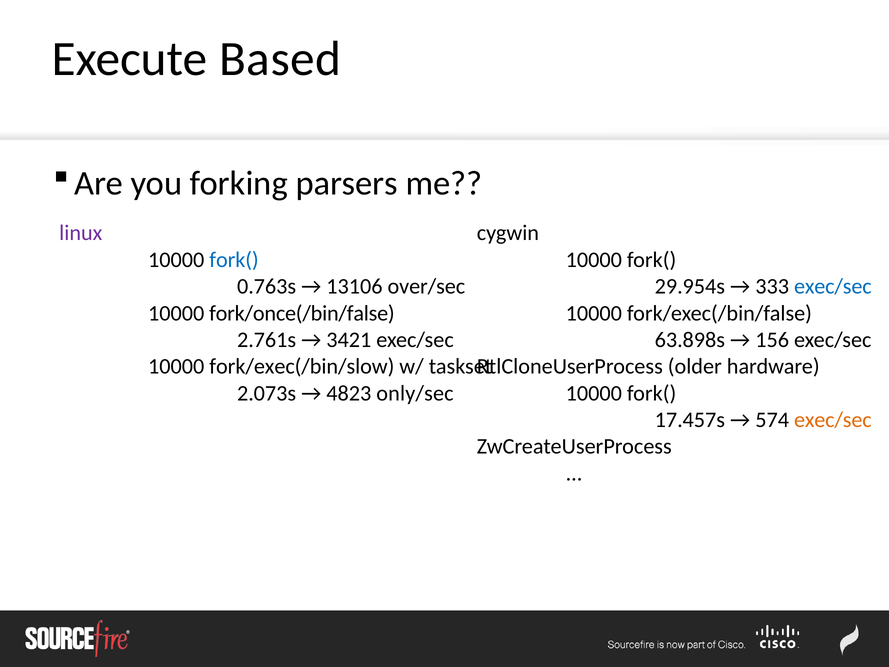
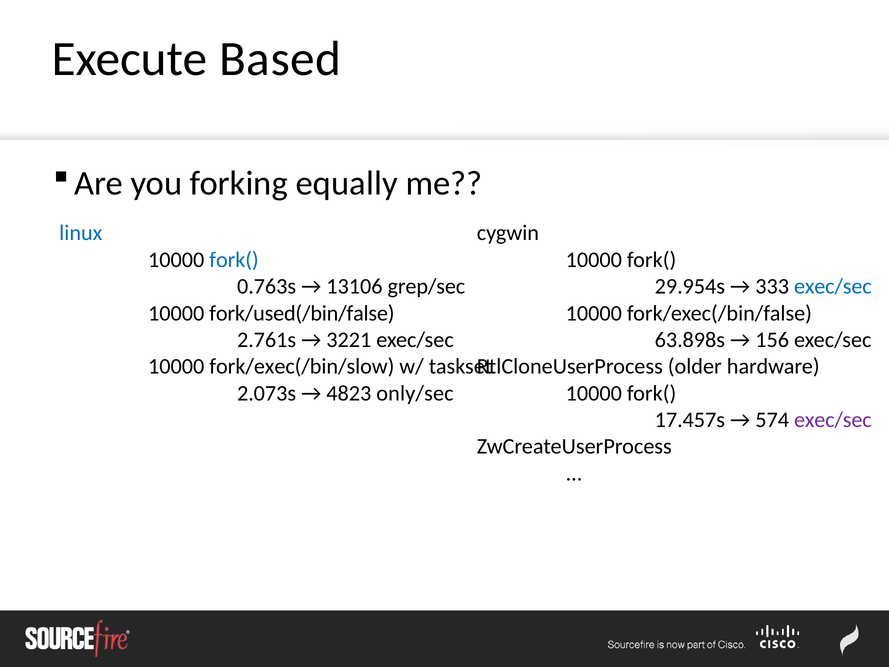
parsers: parsers -> equally
linux colour: purple -> blue
over/sec: over/sec -> grep/sec
fork/once(/bin/false: fork/once(/bin/false -> fork/used(/bin/false
3421: 3421 -> 3221
exec/sec at (833, 420) colour: orange -> purple
